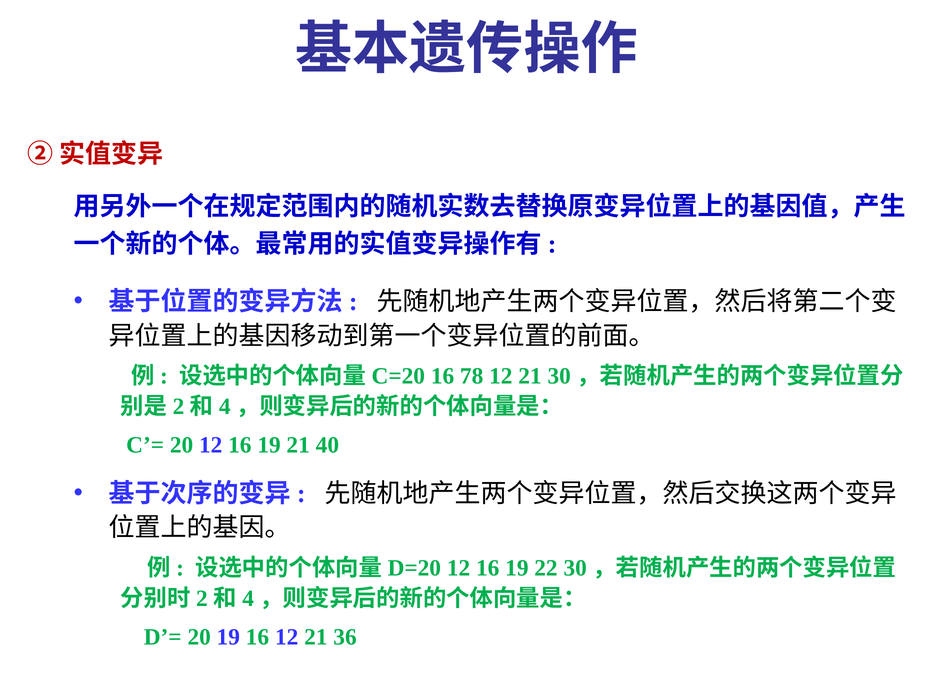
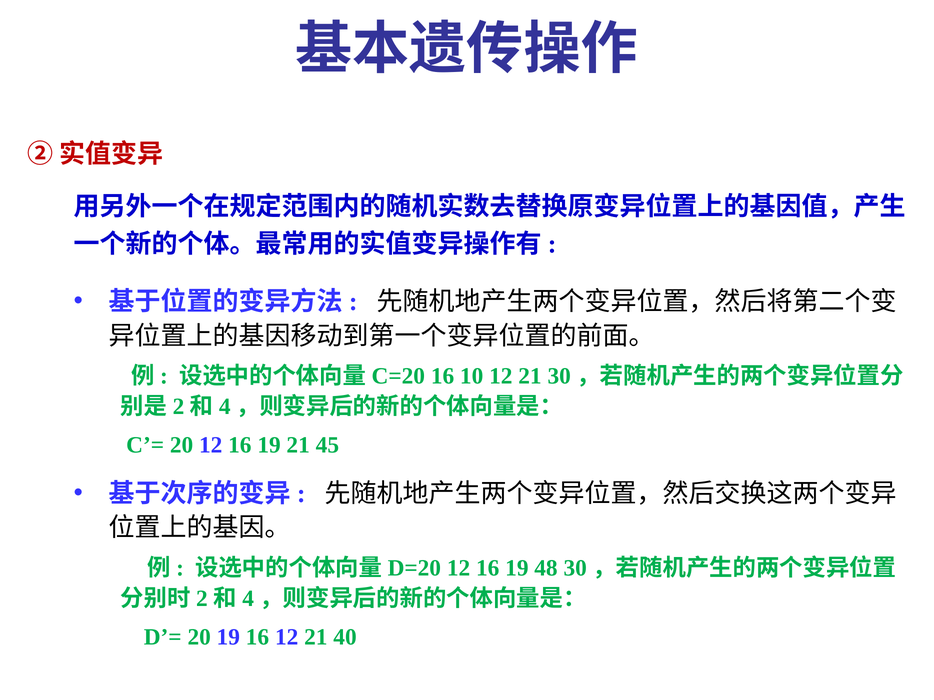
78: 78 -> 10
40: 40 -> 45
22: 22 -> 48
36: 36 -> 40
